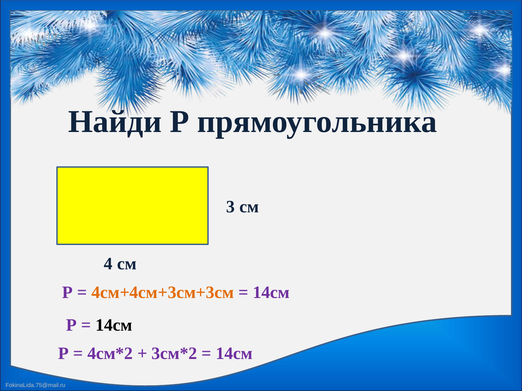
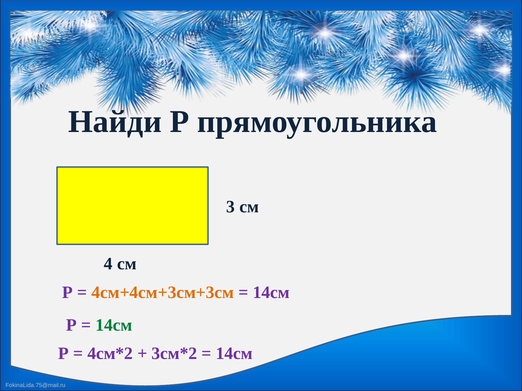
14см at (114, 325) colour: black -> green
